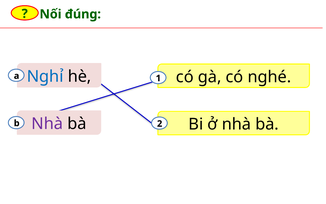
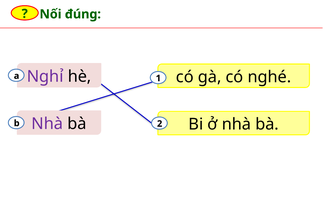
Nghỉ colour: blue -> purple
